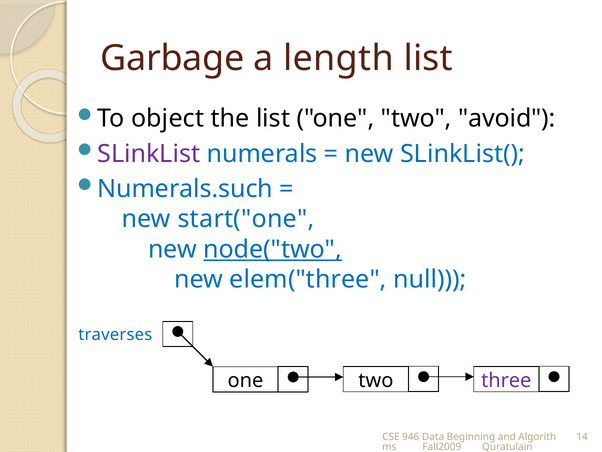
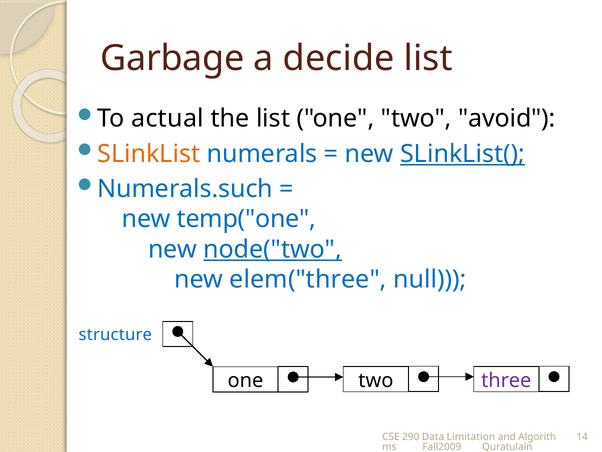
length: length -> decide
object: object -> actual
SLinkList colour: purple -> orange
SLinkList( underline: none -> present
start("one: start("one -> temp("one
traverses: traverses -> structure
946: 946 -> 290
Beginning: Beginning -> Limitation
